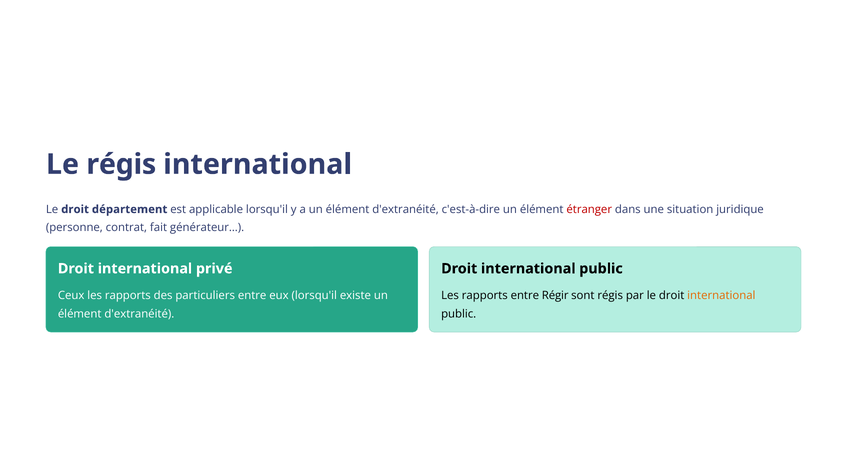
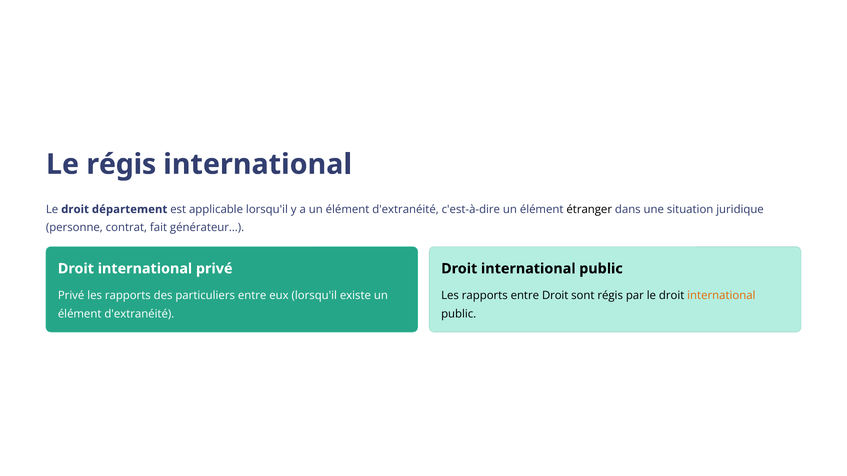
étranger colour: red -> black
Ceux at (71, 296): Ceux -> Privé
entre Régir: Régir -> Droit
